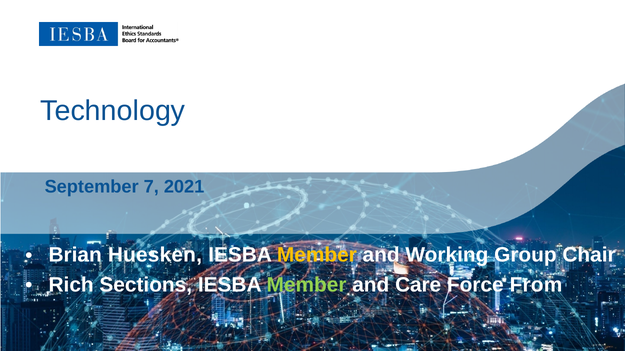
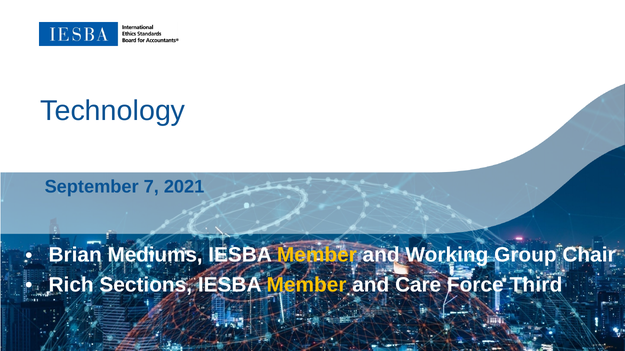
Huesken: Huesken -> Mediums
Member at (307, 285) colour: light green -> yellow
From: From -> Third
